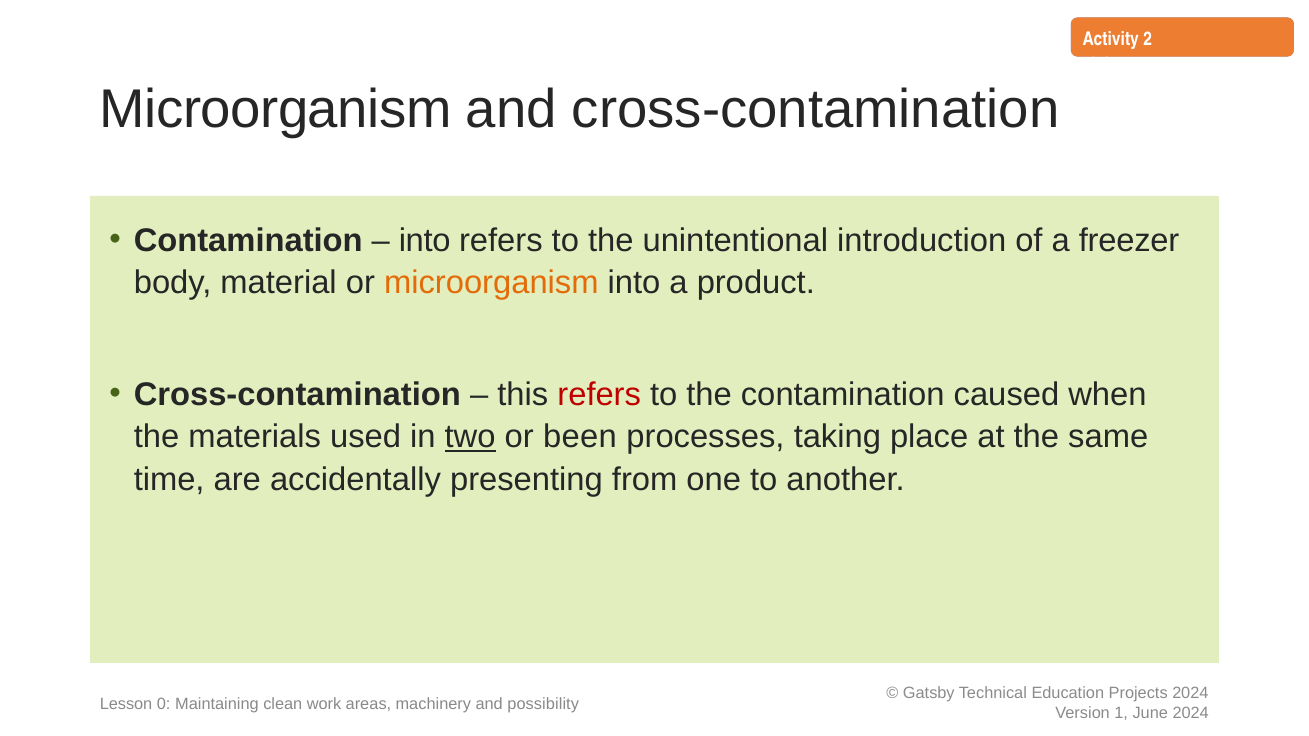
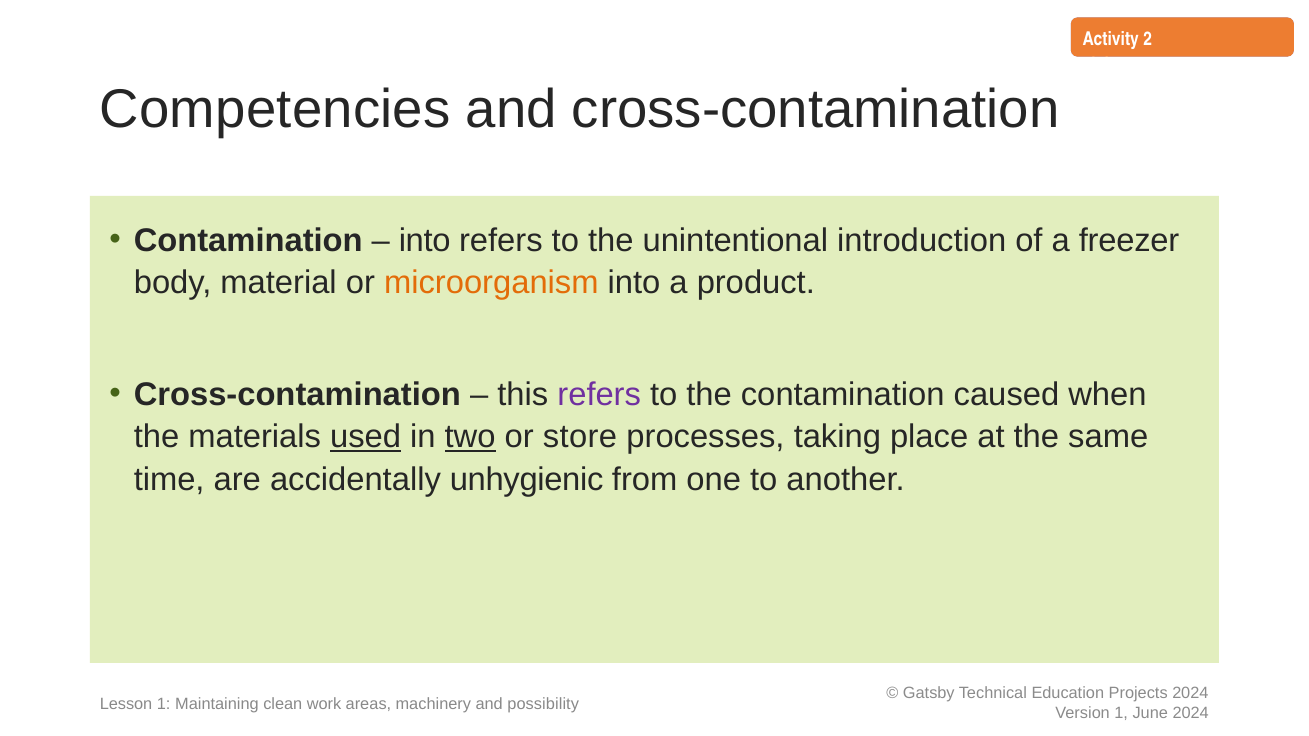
Microorganism at (276, 110): Microorganism -> Competencies
refers at (599, 395) colour: red -> purple
used underline: none -> present
been: been -> store
presenting: presenting -> unhygienic
Lesson 0: 0 -> 1
